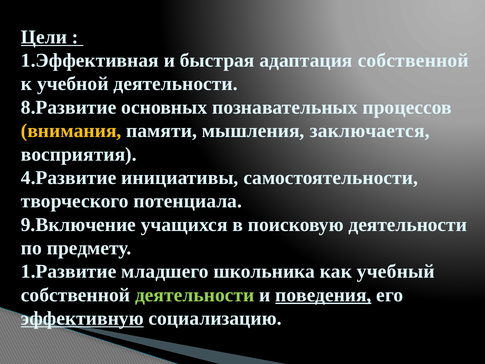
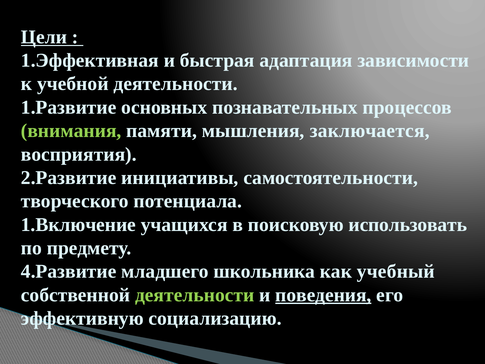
адаптация собственной: собственной -> зависимости
8.Развитие: 8.Развитие -> 1.Развитие
внимания colour: yellow -> light green
4.Развитие: 4.Развитие -> 2.Развитие
9.Включение: 9.Включение -> 1.Включение
поисковую деятельности: деятельности -> использовать
1.Развитие: 1.Развитие -> 4.Развитие
эффективную underline: present -> none
